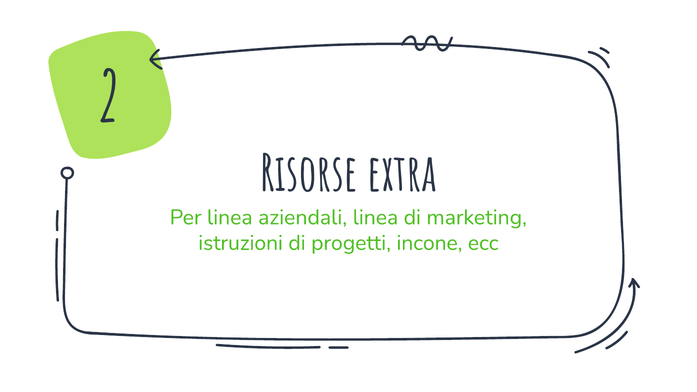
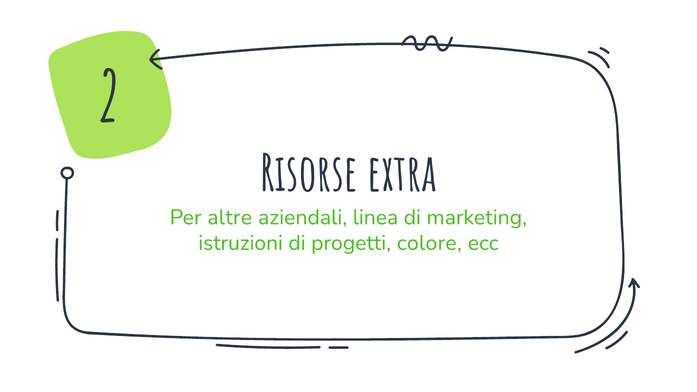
Per linea: linea -> altre
incone: incone -> colore
